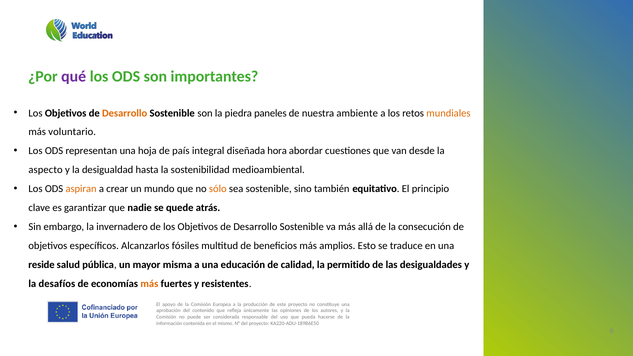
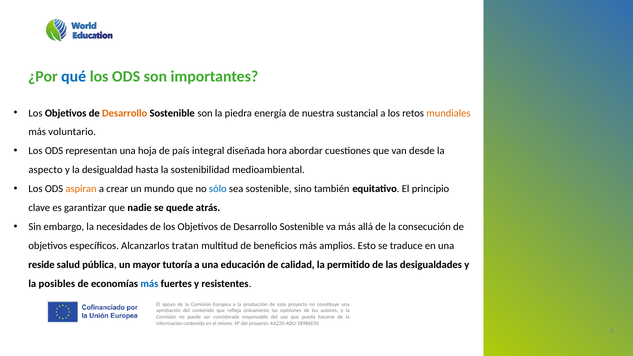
qué colour: purple -> blue
paneles: paneles -> energía
ambiente: ambiente -> sustancial
sólo colour: orange -> blue
invernadero: invernadero -> necesidades
fósiles: fósiles -> tratan
misma: misma -> tutoría
desafíos: desafíos -> posibles
más at (149, 284) colour: orange -> blue
